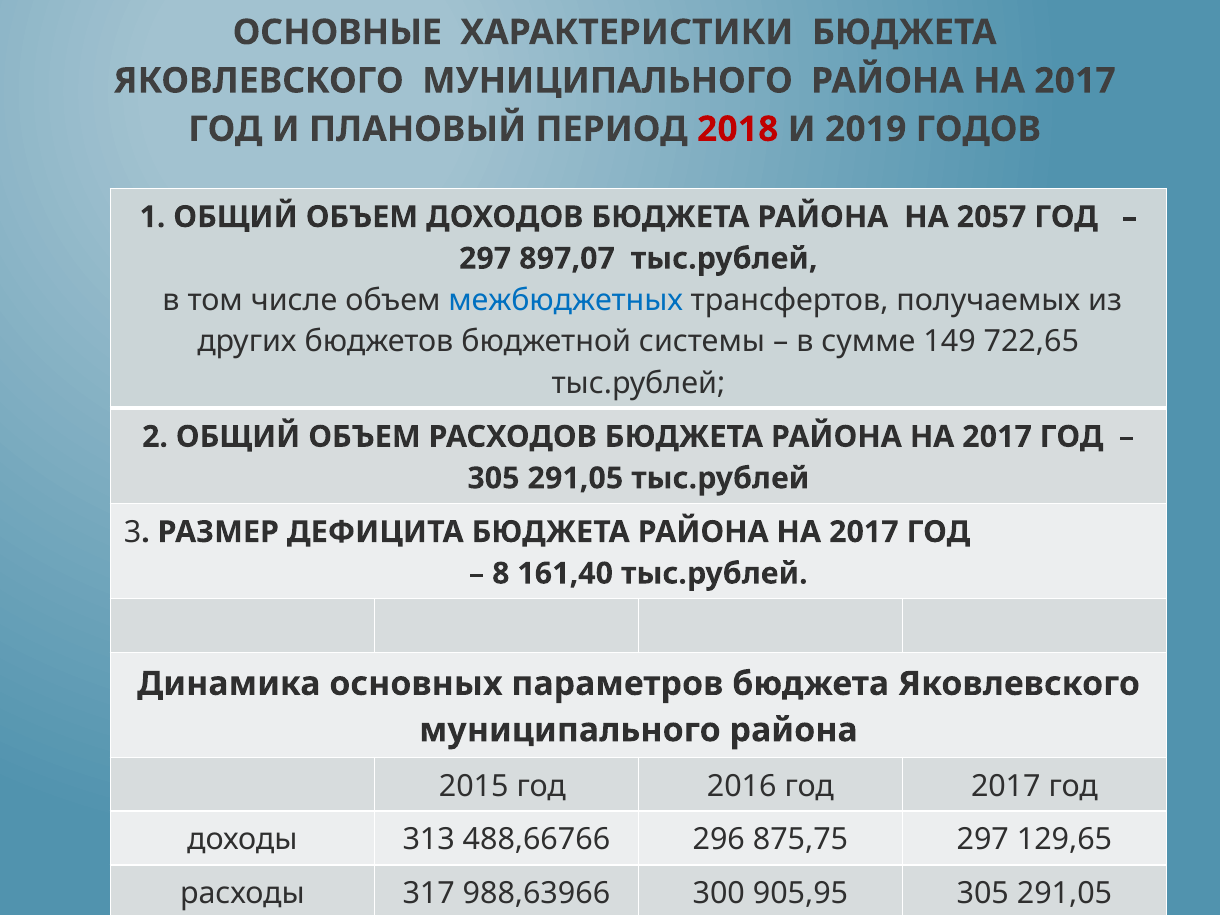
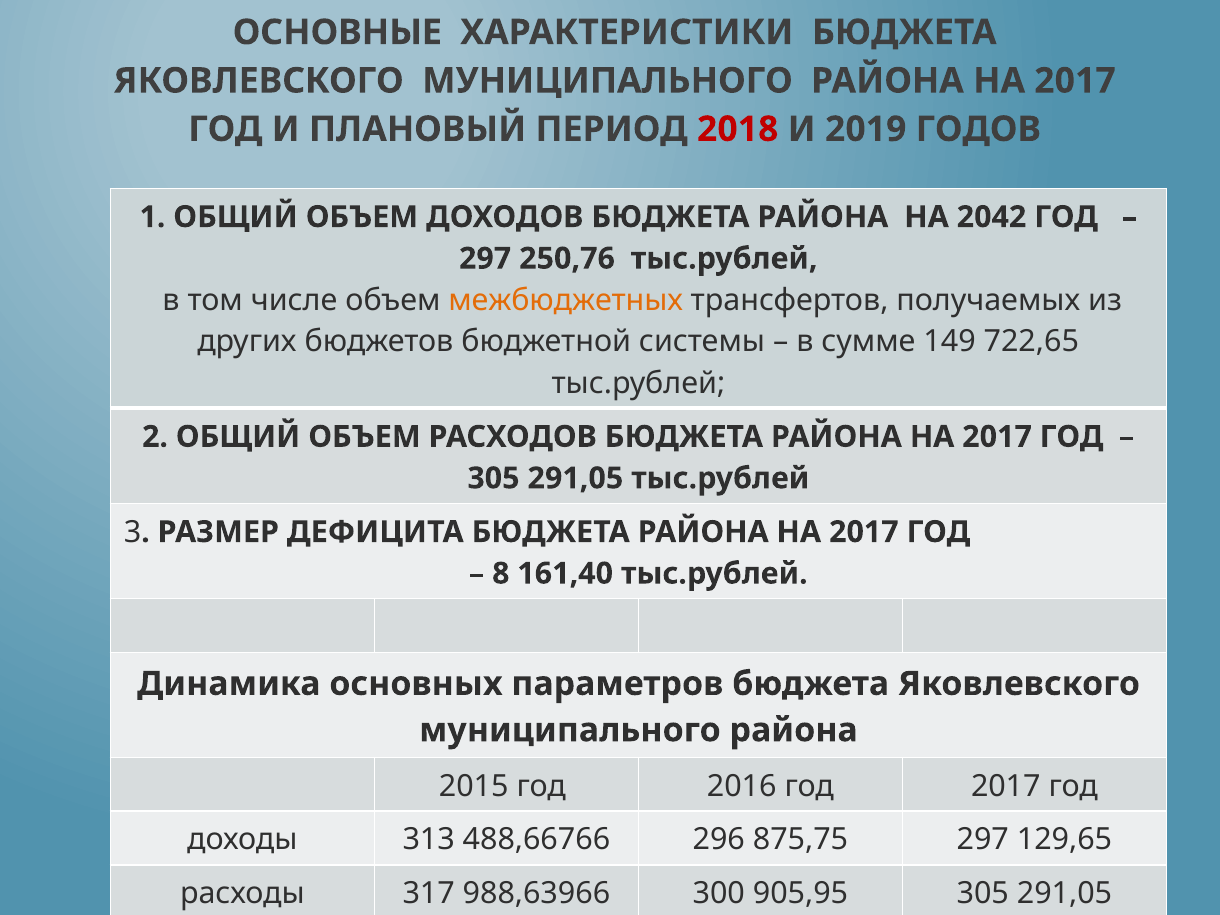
2057: 2057 -> 2042
897,07: 897,07 -> 250,76
межбюджетных colour: blue -> orange
